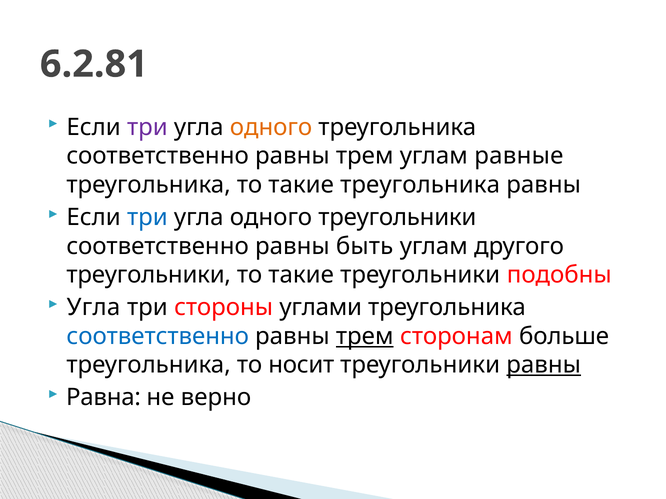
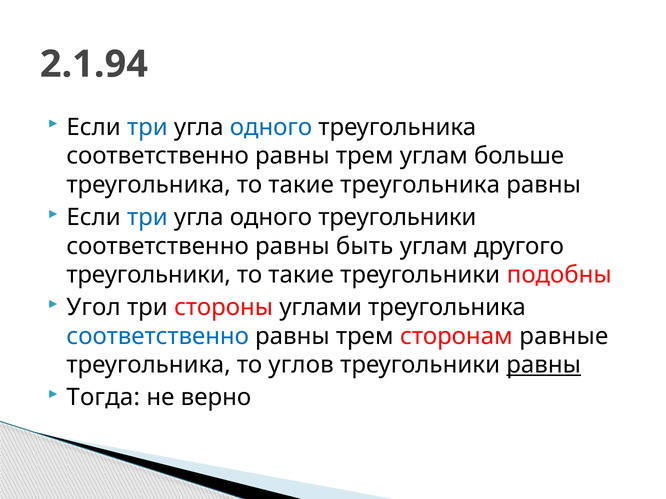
6.2.81: 6.2.81 -> 2.1.94
три at (147, 127) colour: purple -> blue
одного at (271, 127) colour: orange -> blue
равные: равные -> больше
Угла at (94, 308): Угла -> Угол
трем at (365, 337) underline: present -> none
больше: больше -> равные
носит: носит -> углов
Равна: Равна -> Тогда
